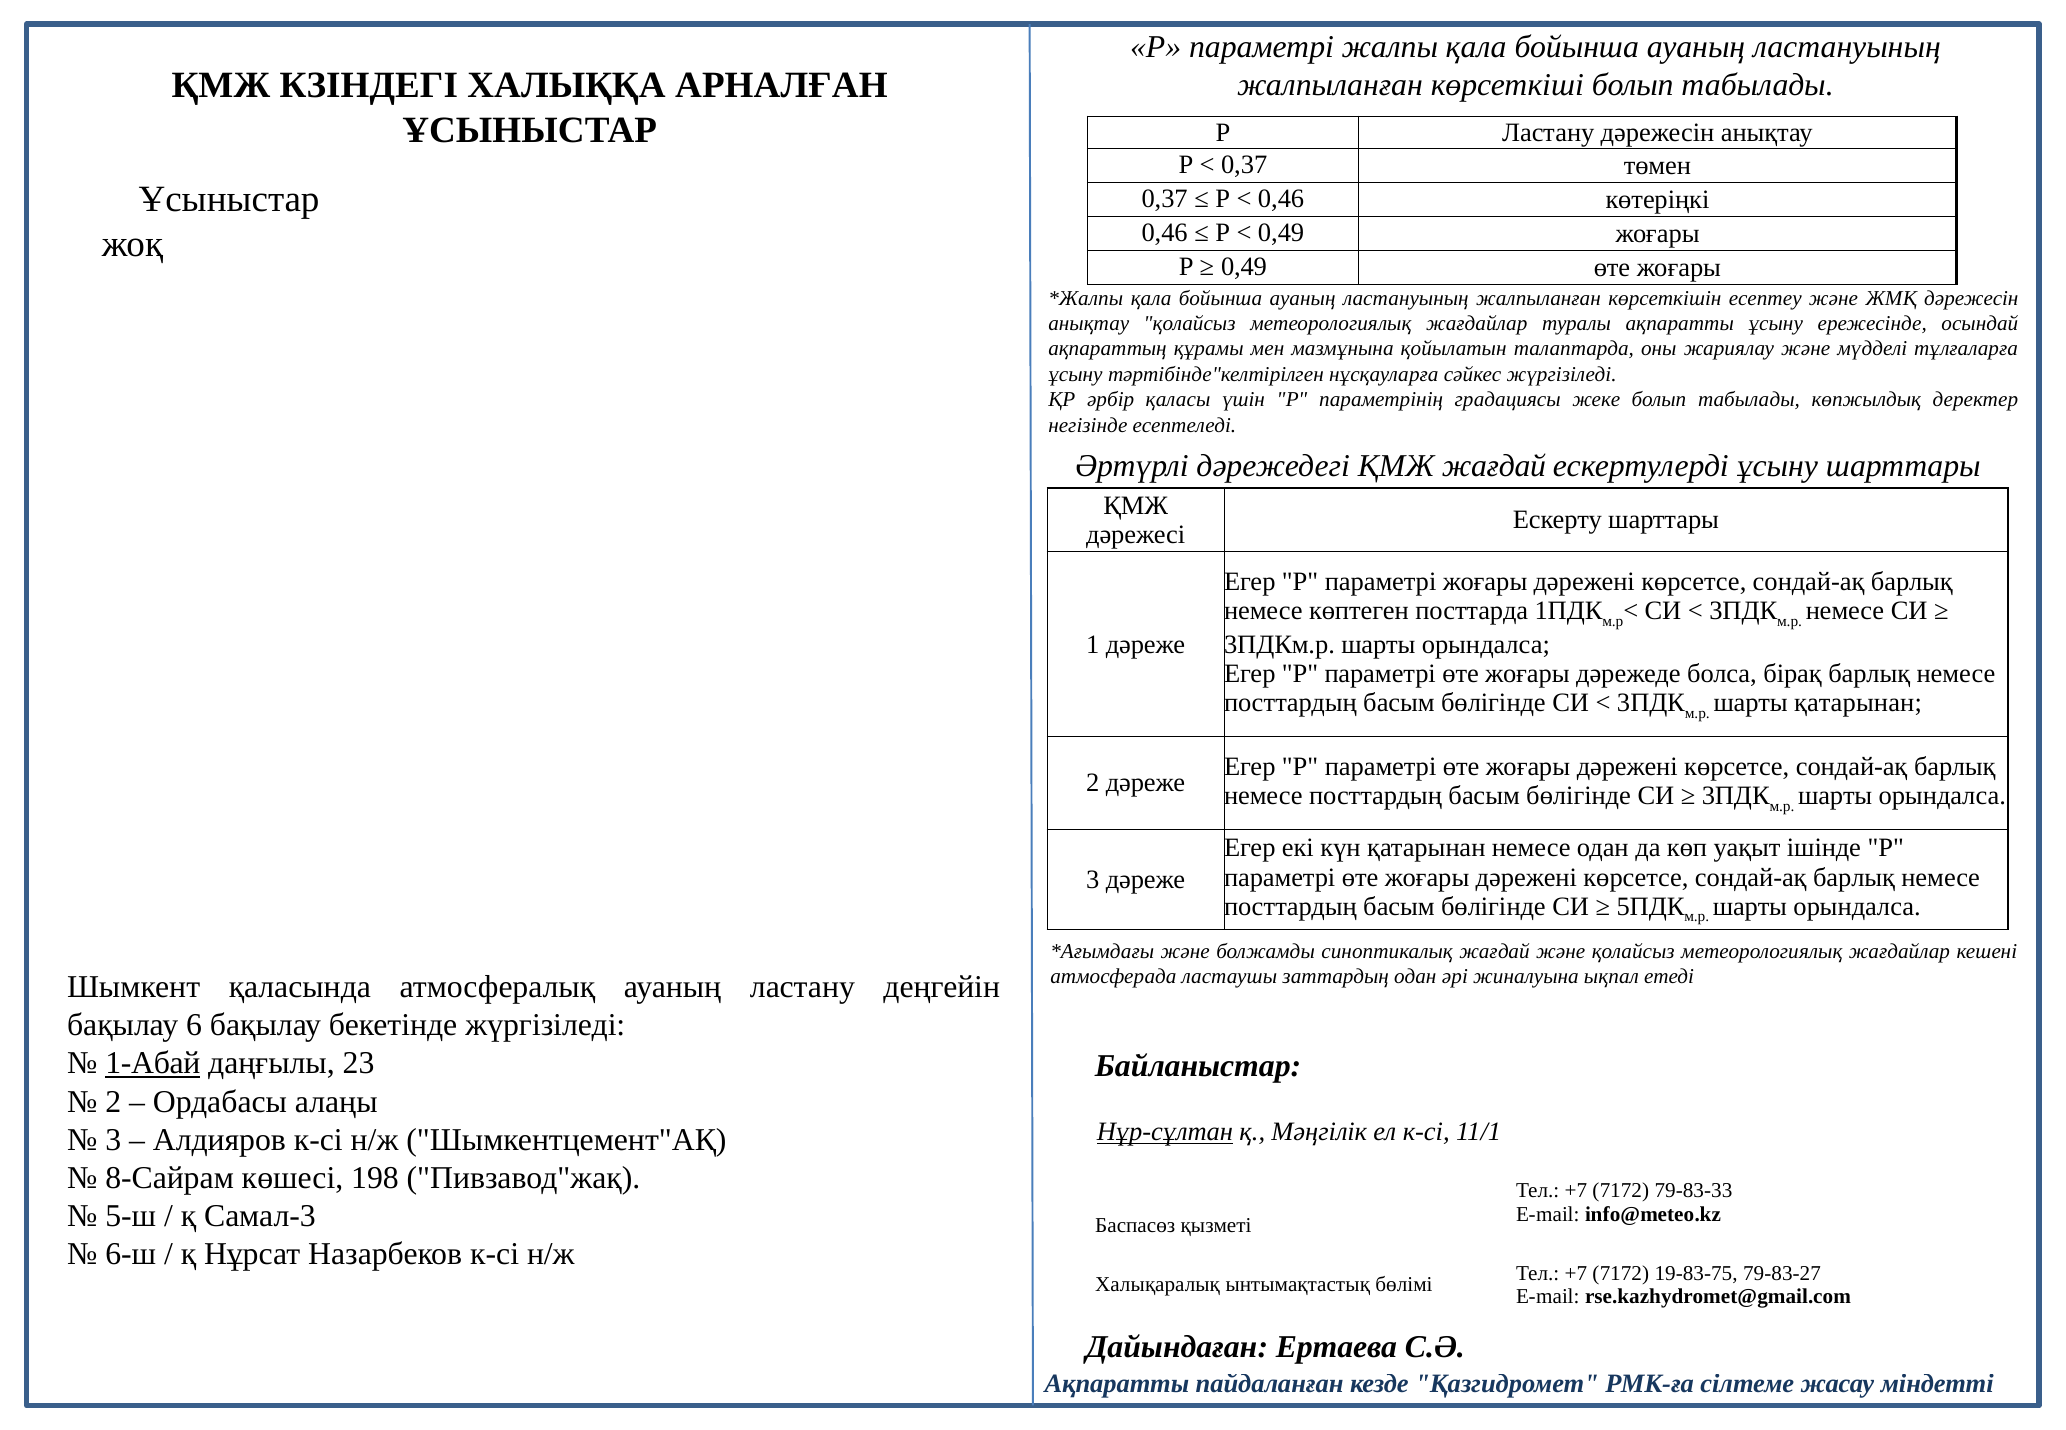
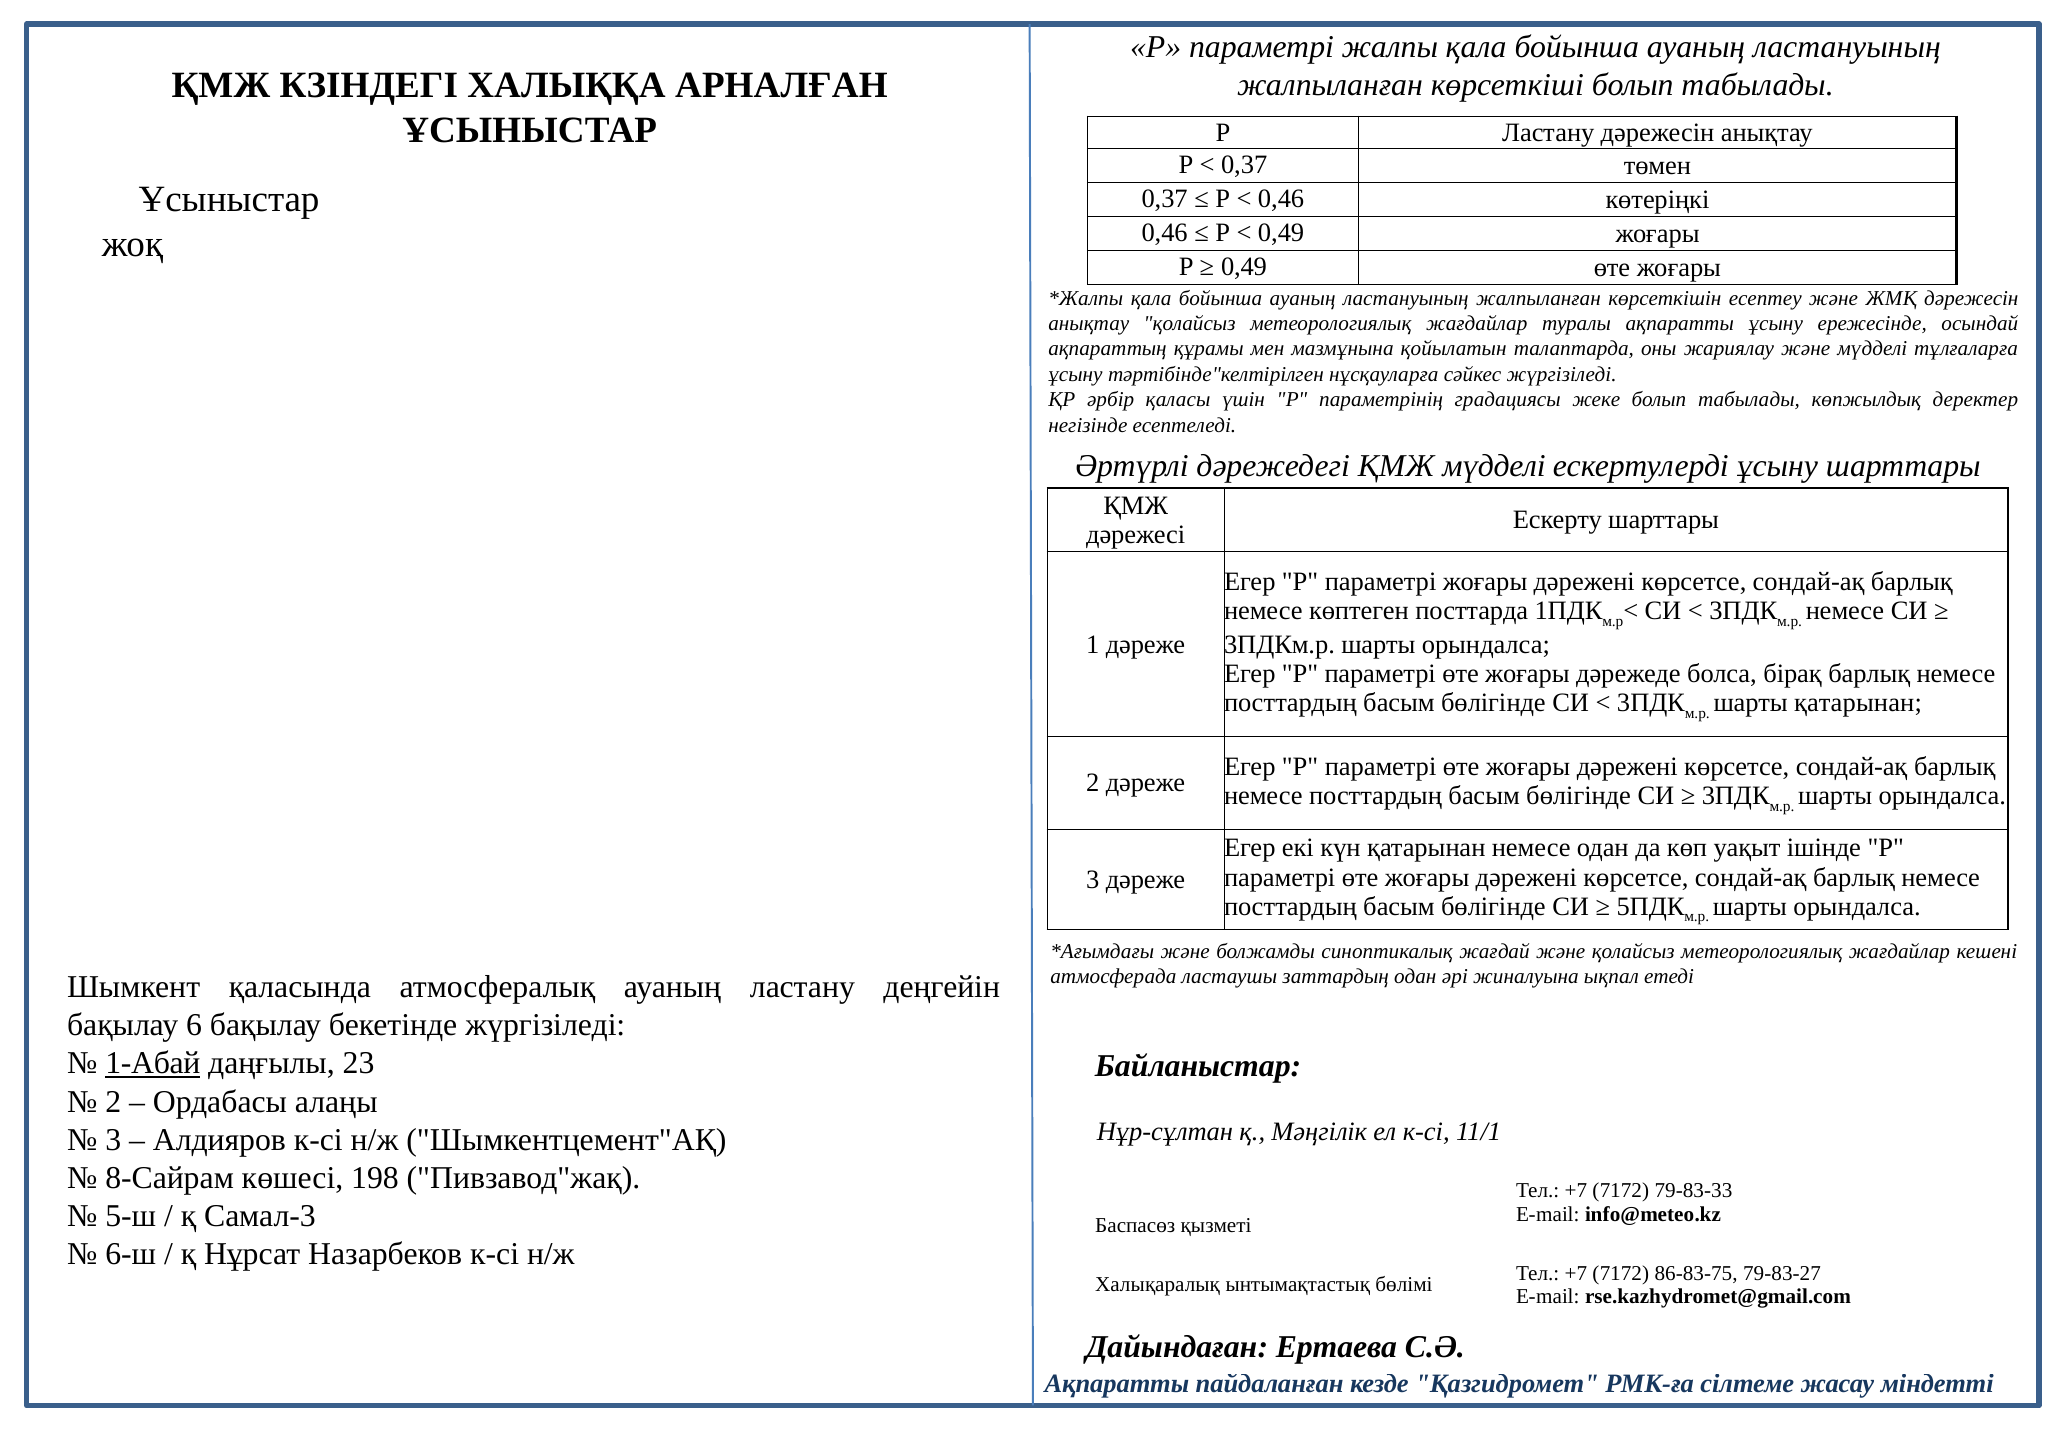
ҚМЖ жағдай: жағдай -> мүдделі
Нұр-сұлтан underline: present -> none
19-83-75: 19-83-75 -> 86-83-75
